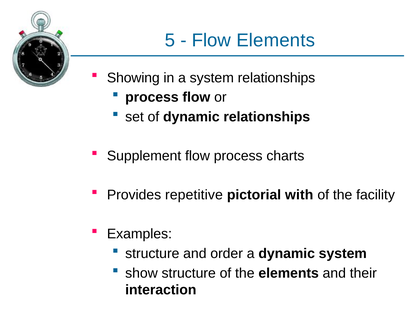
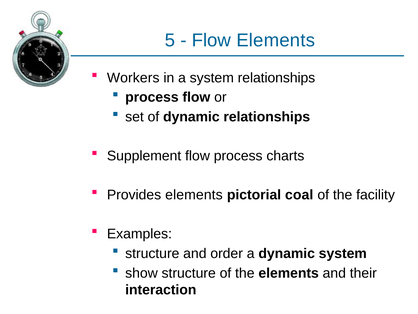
Showing: Showing -> Workers
Provides repetitive: repetitive -> elements
with: with -> coal
